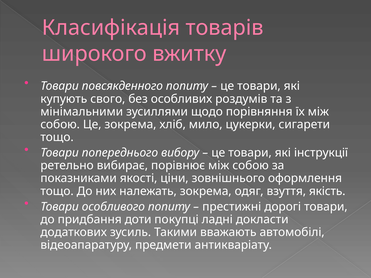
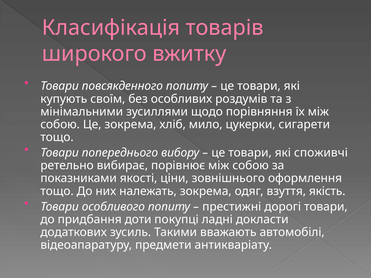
свого: свого -> своїм
інструкції: інструкції -> споживчі
